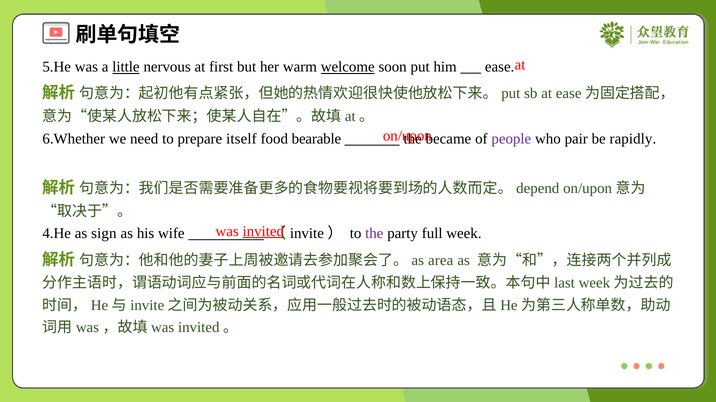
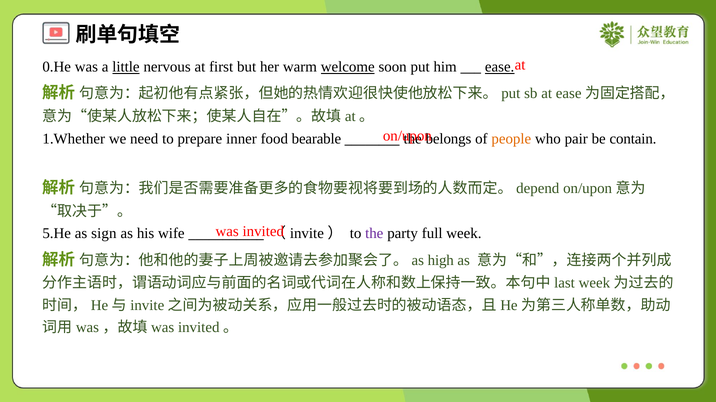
5.He: 5.He -> 0.He
ease underline: none -> present
6.Whether: 6.Whether -> 1.Whether
itself: itself -> inner
became: became -> belongs
people colour: purple -> orange
rapidly: rapidly -> contain
invited underline: present -> none
4.He: 4.He -> 5.He
area: area -> high
